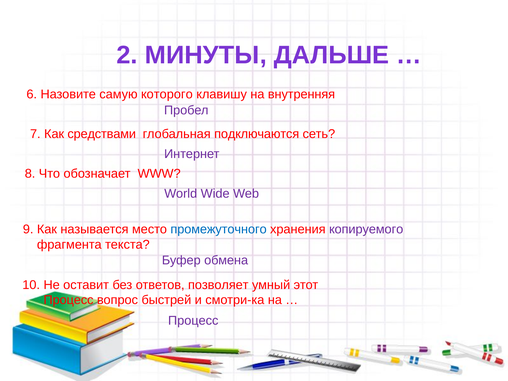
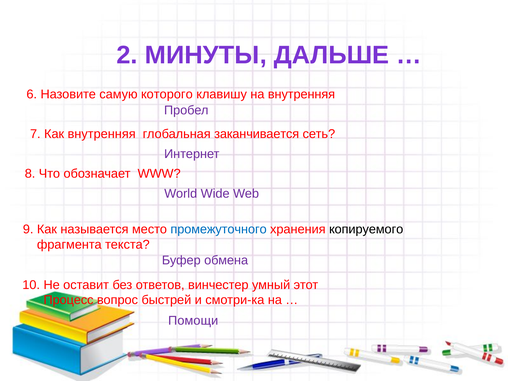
Как средствами: средствами -> внутренняя
подключаются: подключаются -> заканчивается
копируемого colour: purple -> black
позволяет: позволяет -> винчестер
Процесс at (193, 321): Процесс -> Помощи
